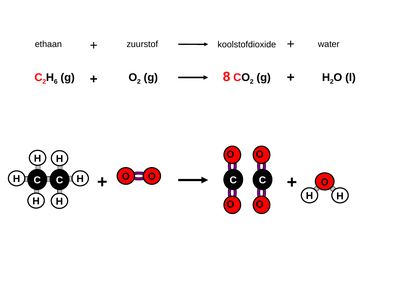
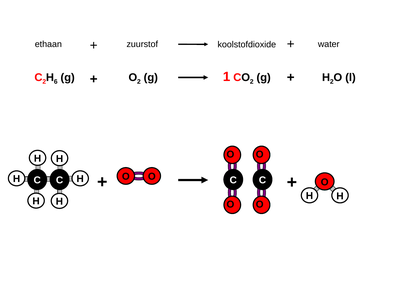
8: 8 -> 1
